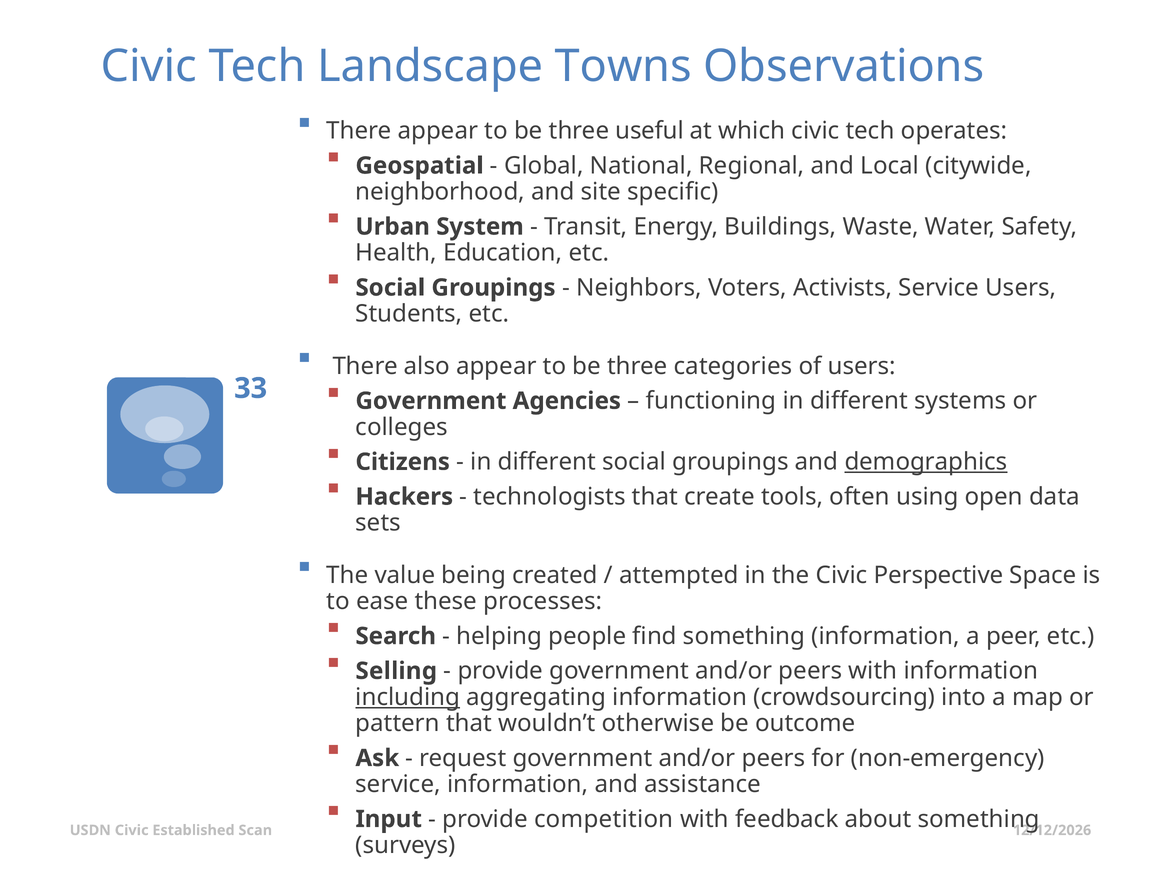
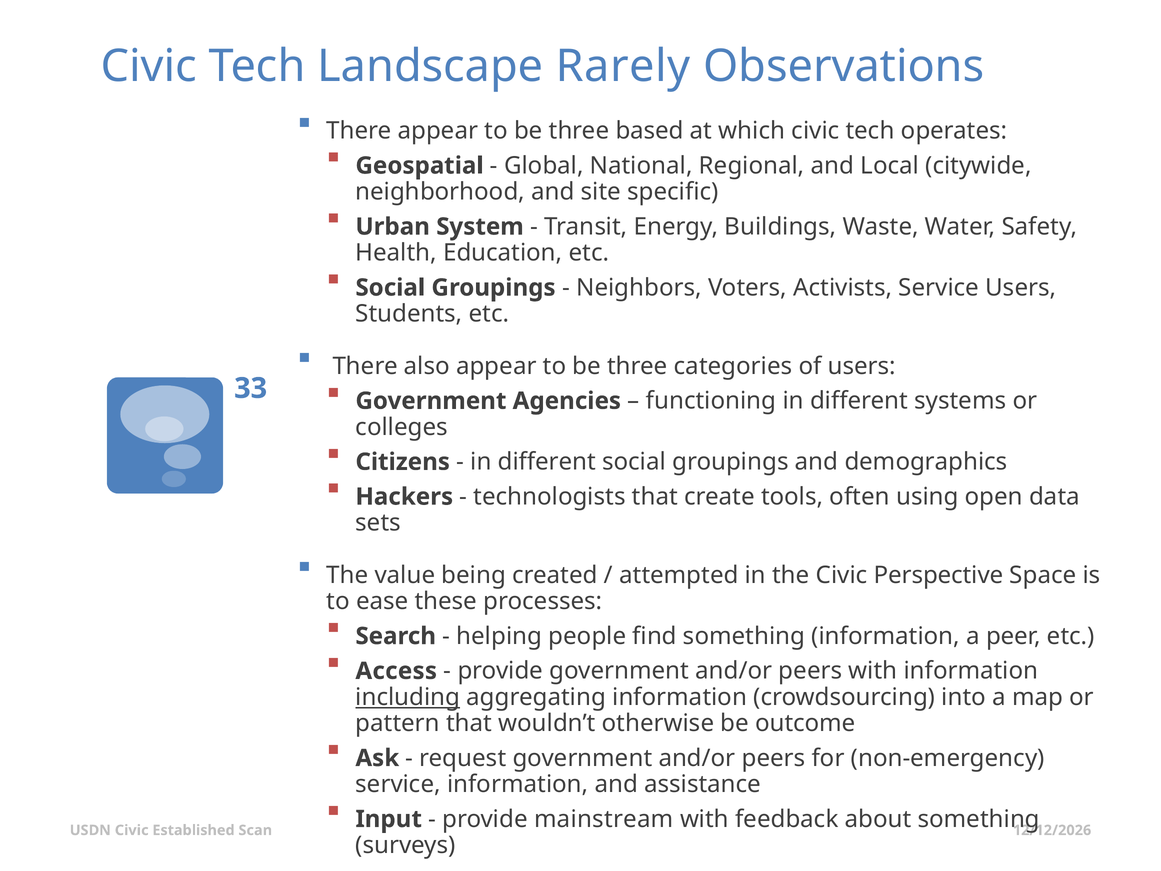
Towns: Towns -> Rarely
useful: useful -> based
demographics underline: present -> none
Selling: Selling -> Access
competition: competition -> mainstream
